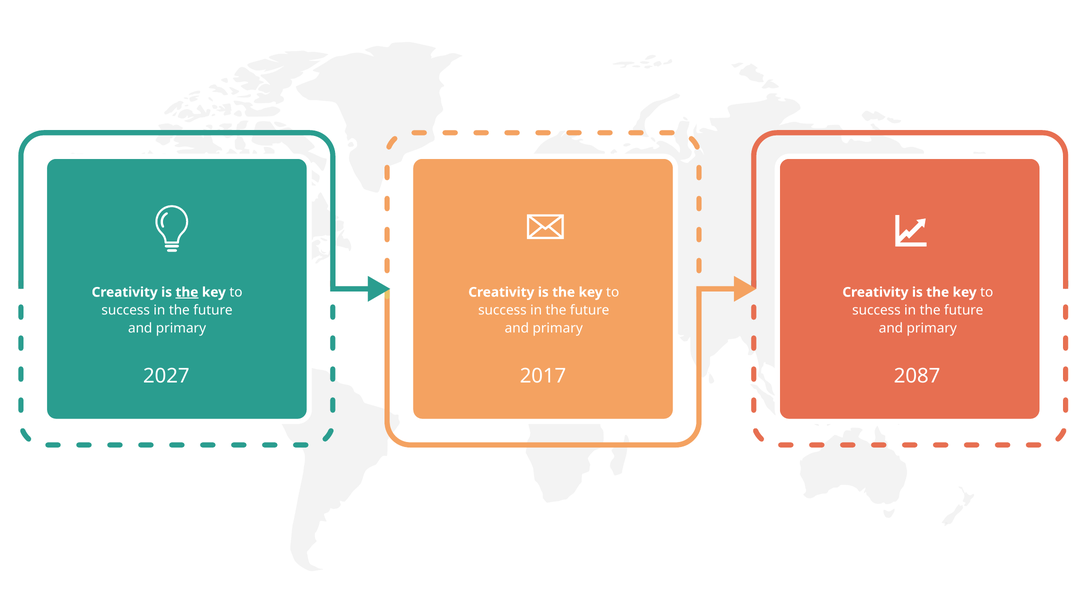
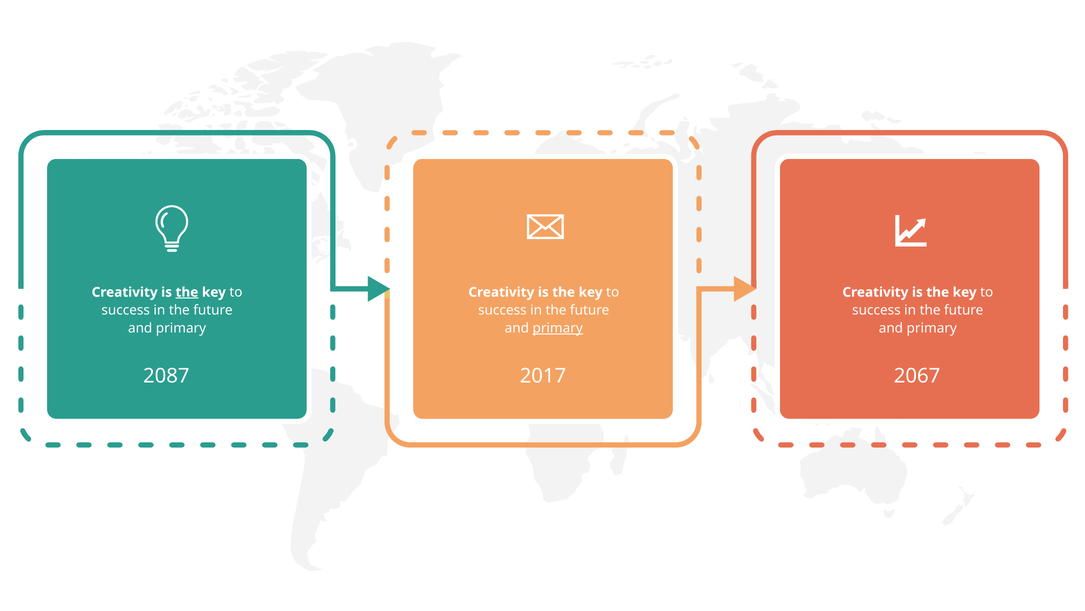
primary at (558, 328) underline: none -> present
2027: 2027 -> 2087
2087: 2087 -> 2067
